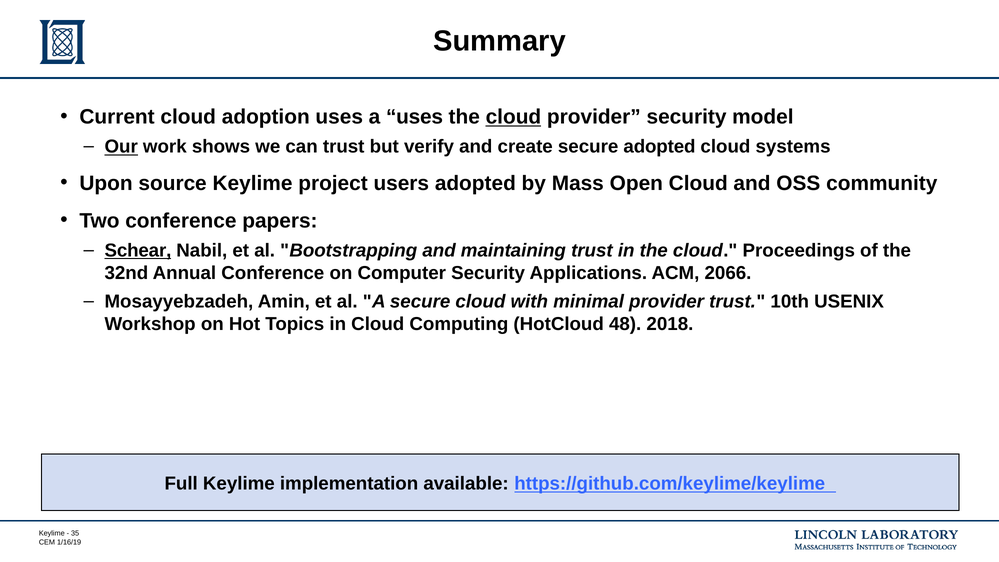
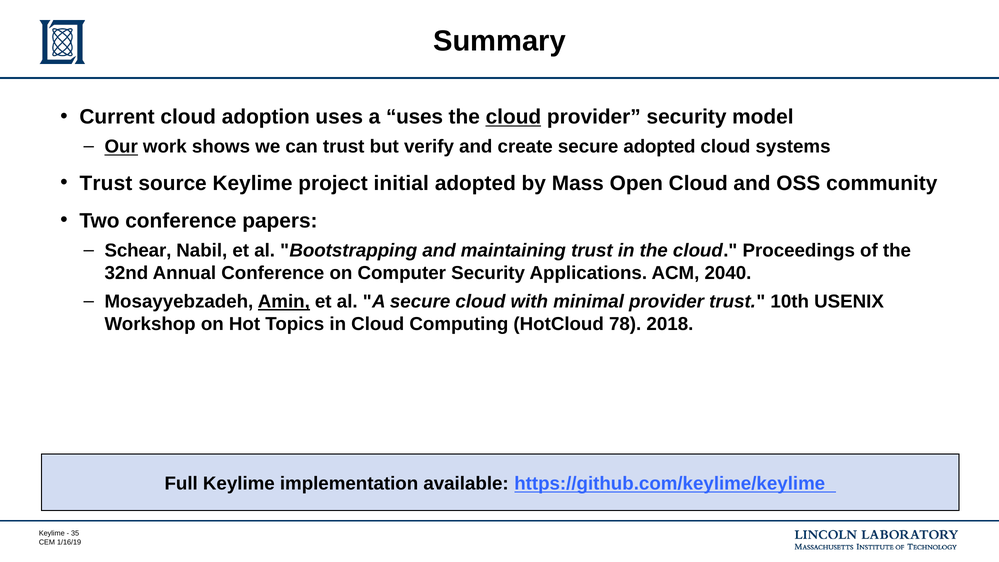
Upon at (106, 183): Upon -> Trust
users: users -> initial
Schear underline: present -> none
2066: 2066 -> 2040
Amin underline: none -> present
48: 48 -> 78
